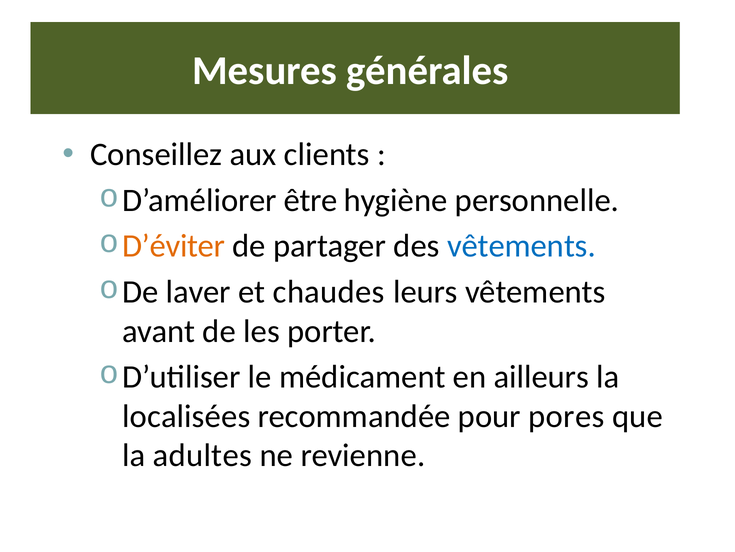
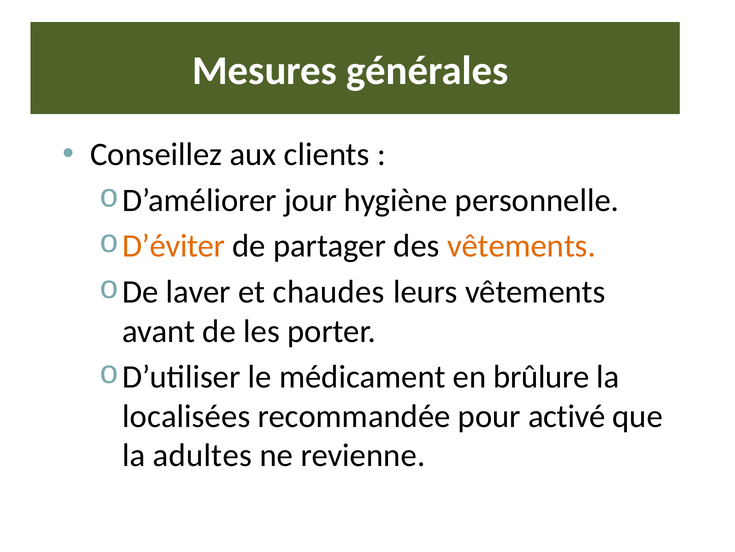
être: être -> jour
vêtements at (521, 246) colour: blue -> orange
ailleurs: ailleurs -> brûlure
pores: pores -> activé
